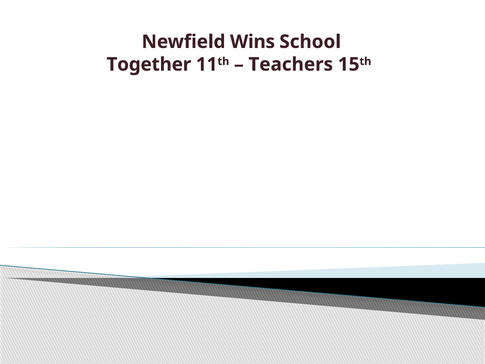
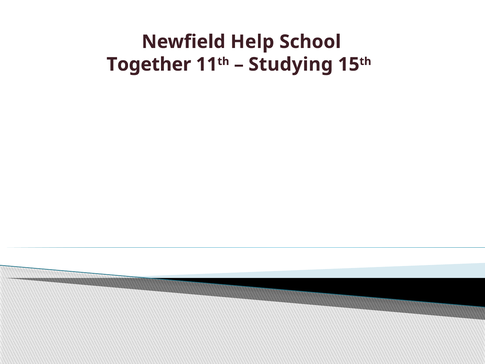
Wins: Wins -> Help
Teachers: Teachers -> Studying
